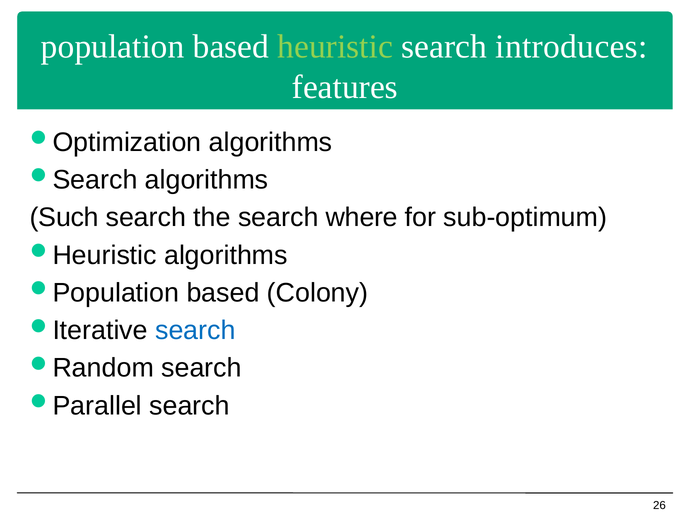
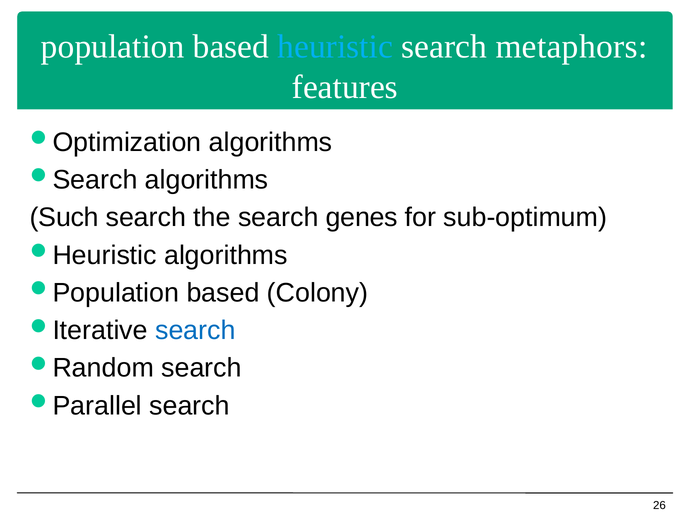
heuristic colour: light green -> light blue
introduces: introduces -> metaphors
where: where -> genes
